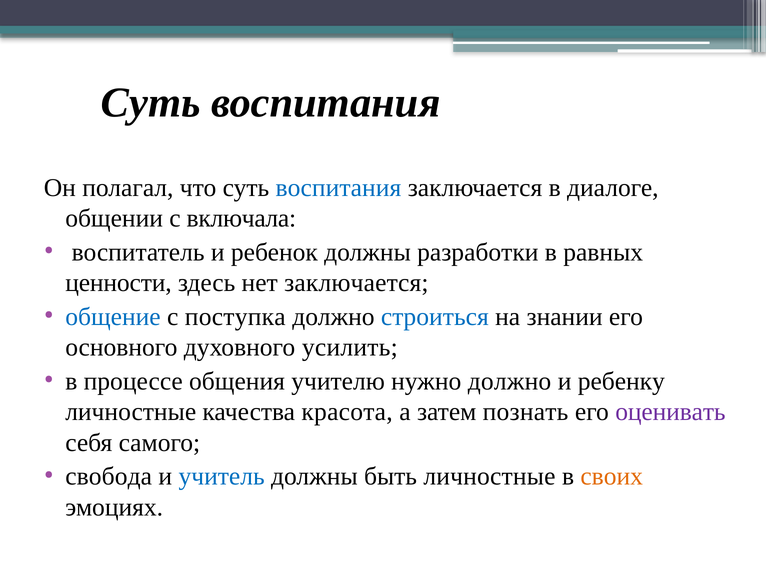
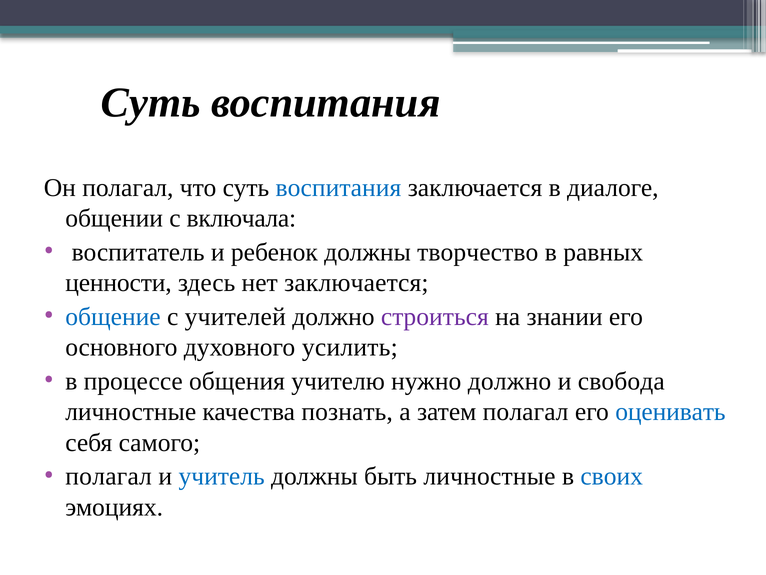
разработки: разработки -> творчество
поступка: поступка -> учителей
строиться colour: blue -> purple
ребенку: ребенку -> свобода
красота: красота -> познать
затем познать: познать -> полагал
оценивать colour: purple -> blue
свобода at (109, 476): свобода -> полагал
своих colour: orange -> blue
